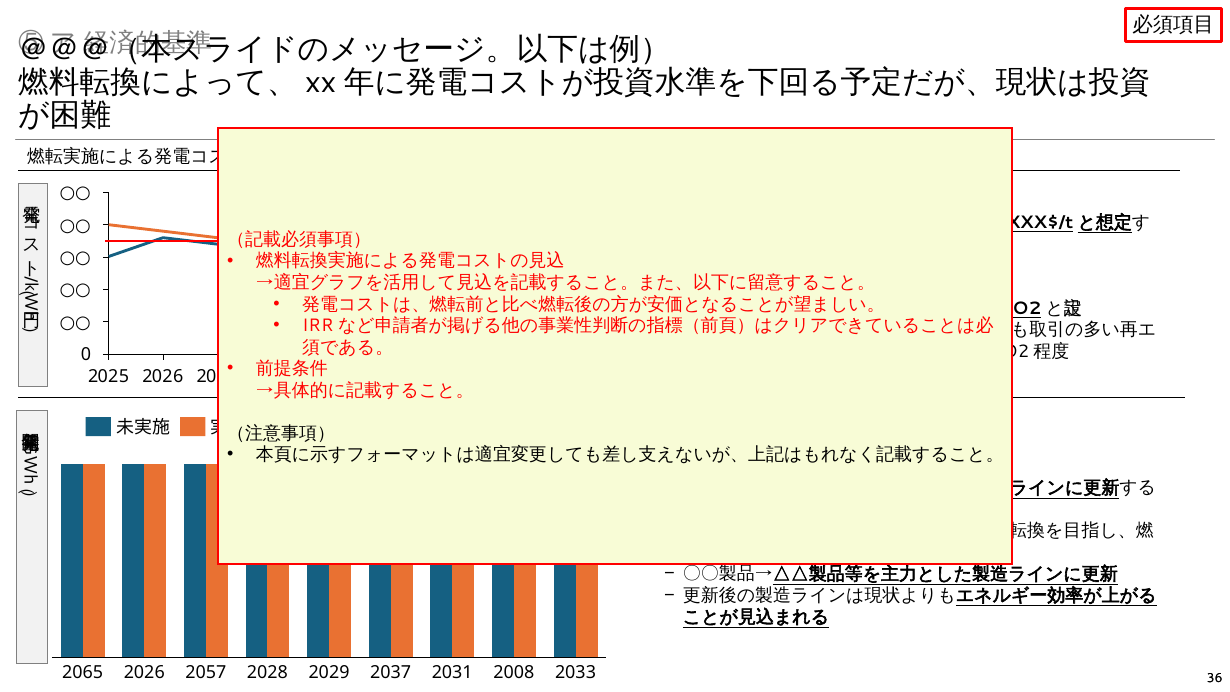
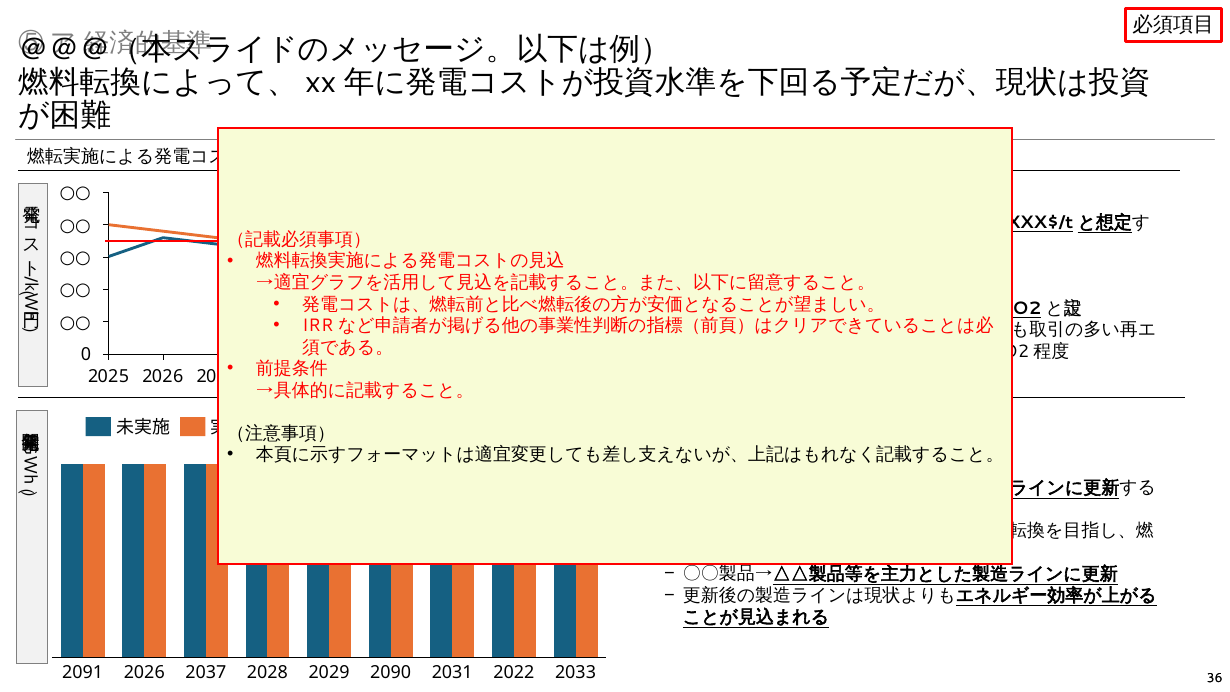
2065: 2065 -> 2091
2057: 2057 -> 2037
2037: 2037 -> 2090
2008: 2008 -> 2022
